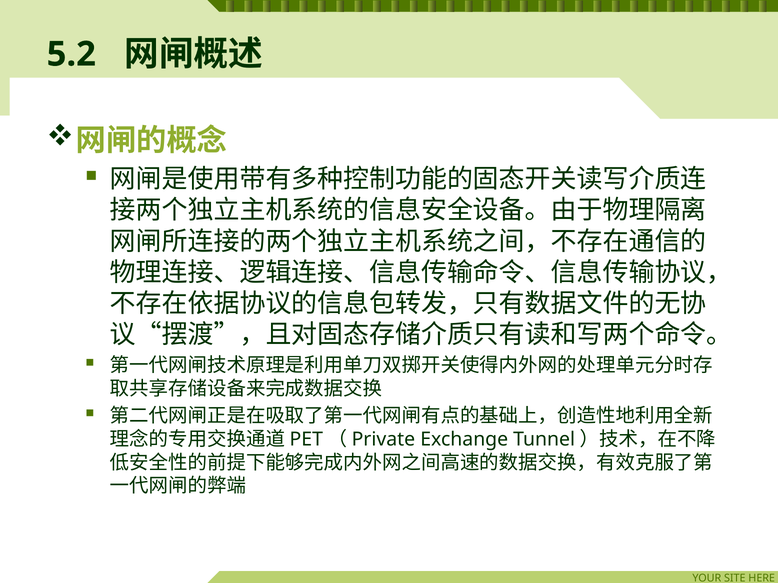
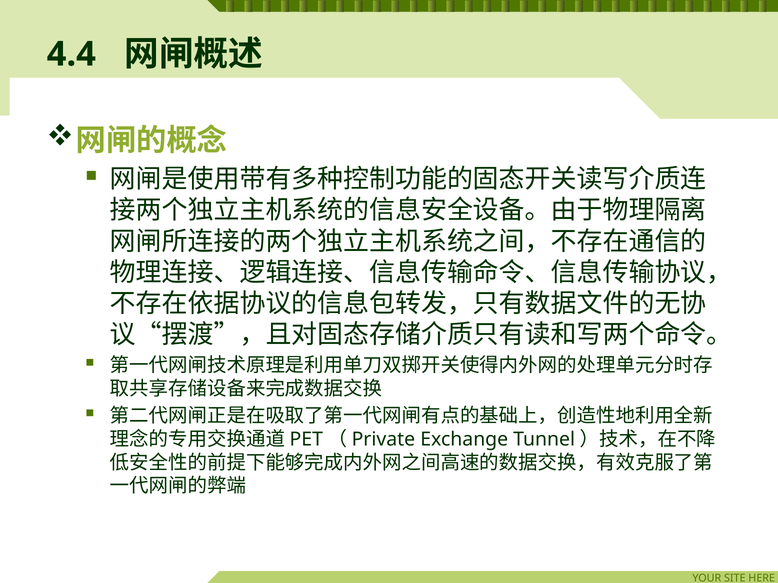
5.2: 5.2 -> 4.4
